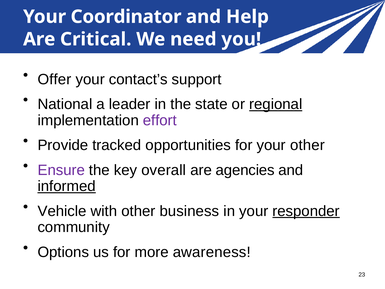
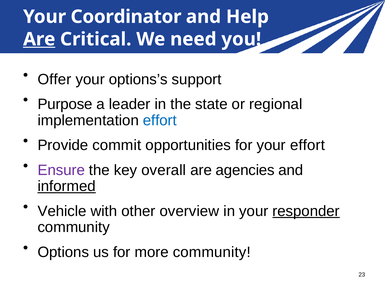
Are at (39, 39) underline: none -> present
contact’s: contact’s -> options’s
National: National -> Purpose
regional underline: present -> none
effort at (160, 120) colour: purple -> blue
tracked: tracked -> commit
your other: other -> effort
business: business -> overview
more awareness: awareness -> community
